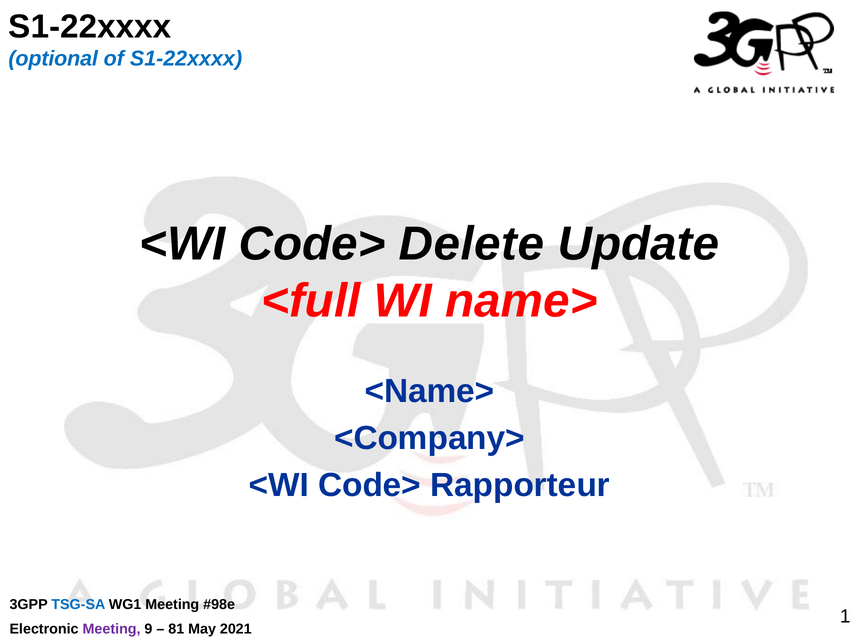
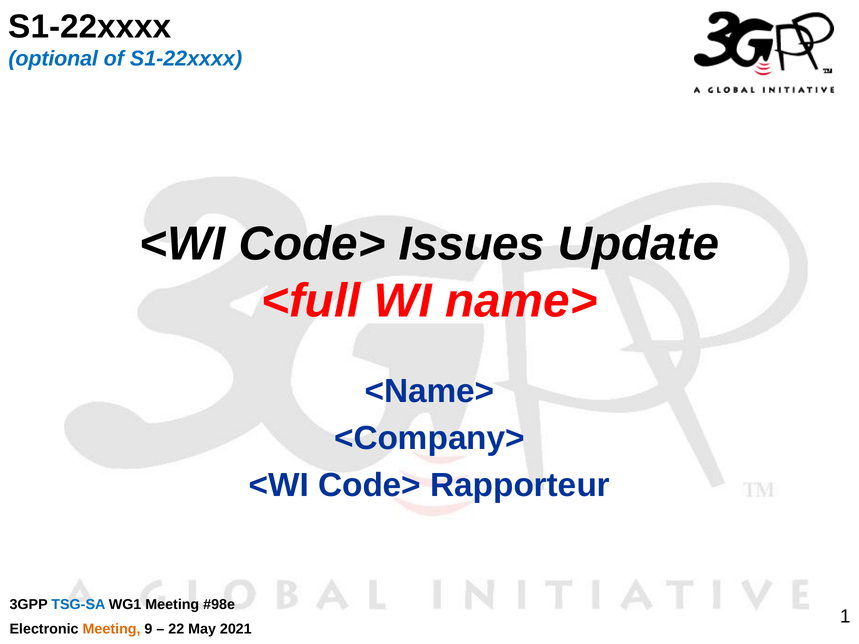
Delete: Delete -> Issues
Meeting at (112, 629) colour: purple -> orange
81: 81 -> 22
